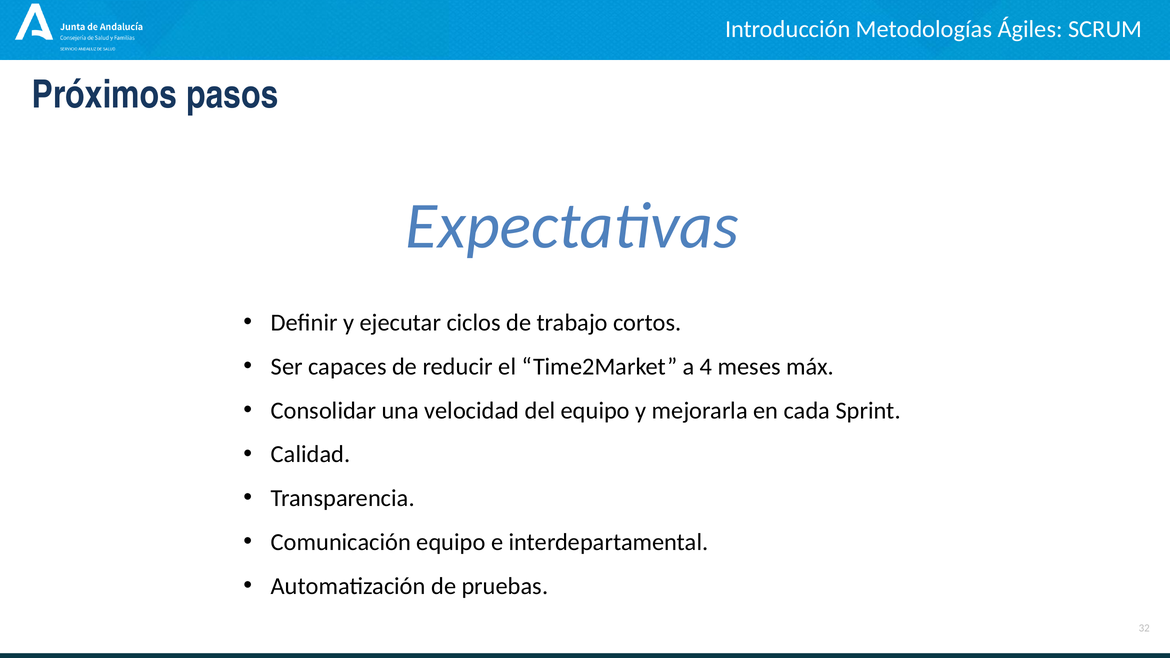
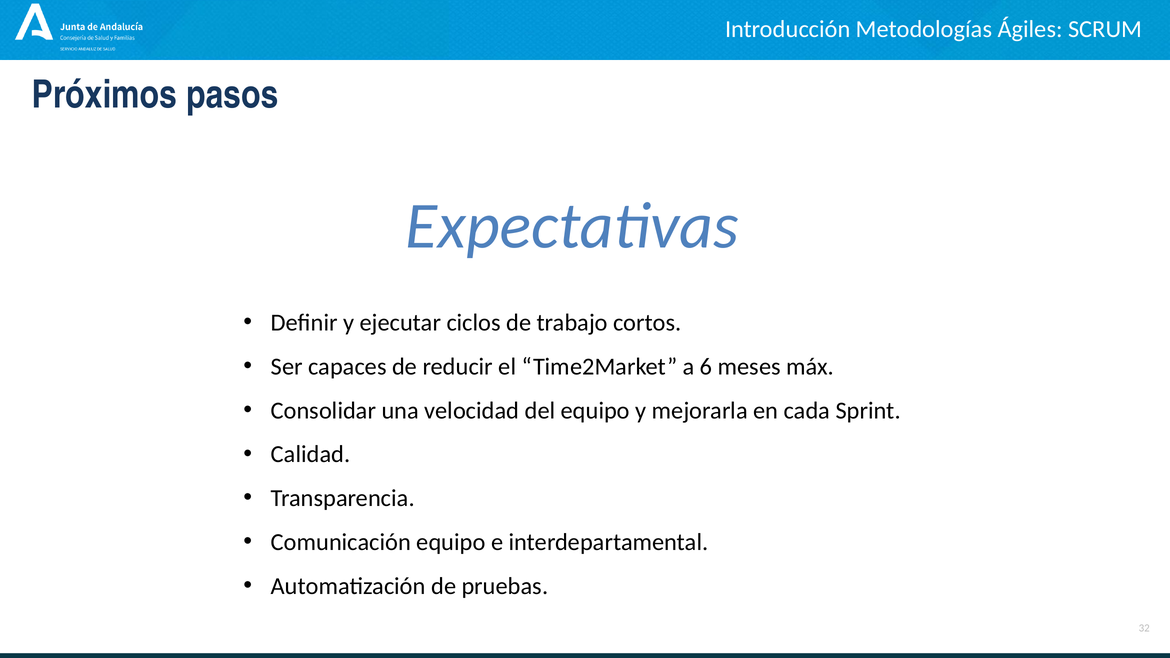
4: 4 -> 6
